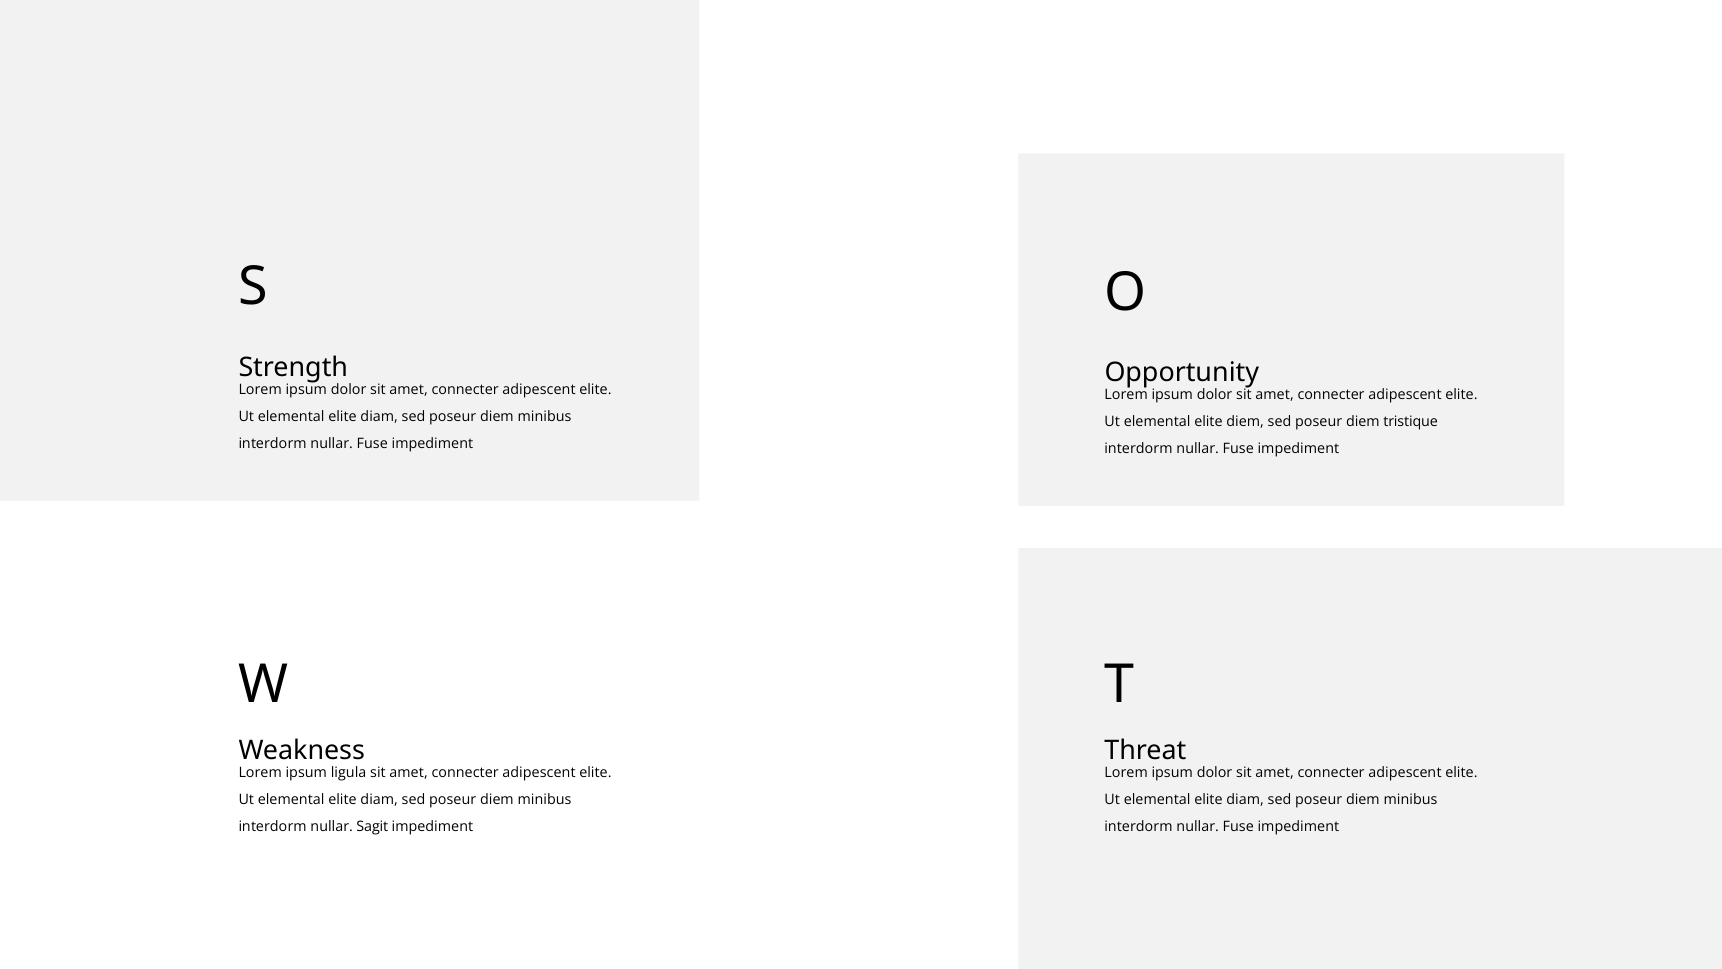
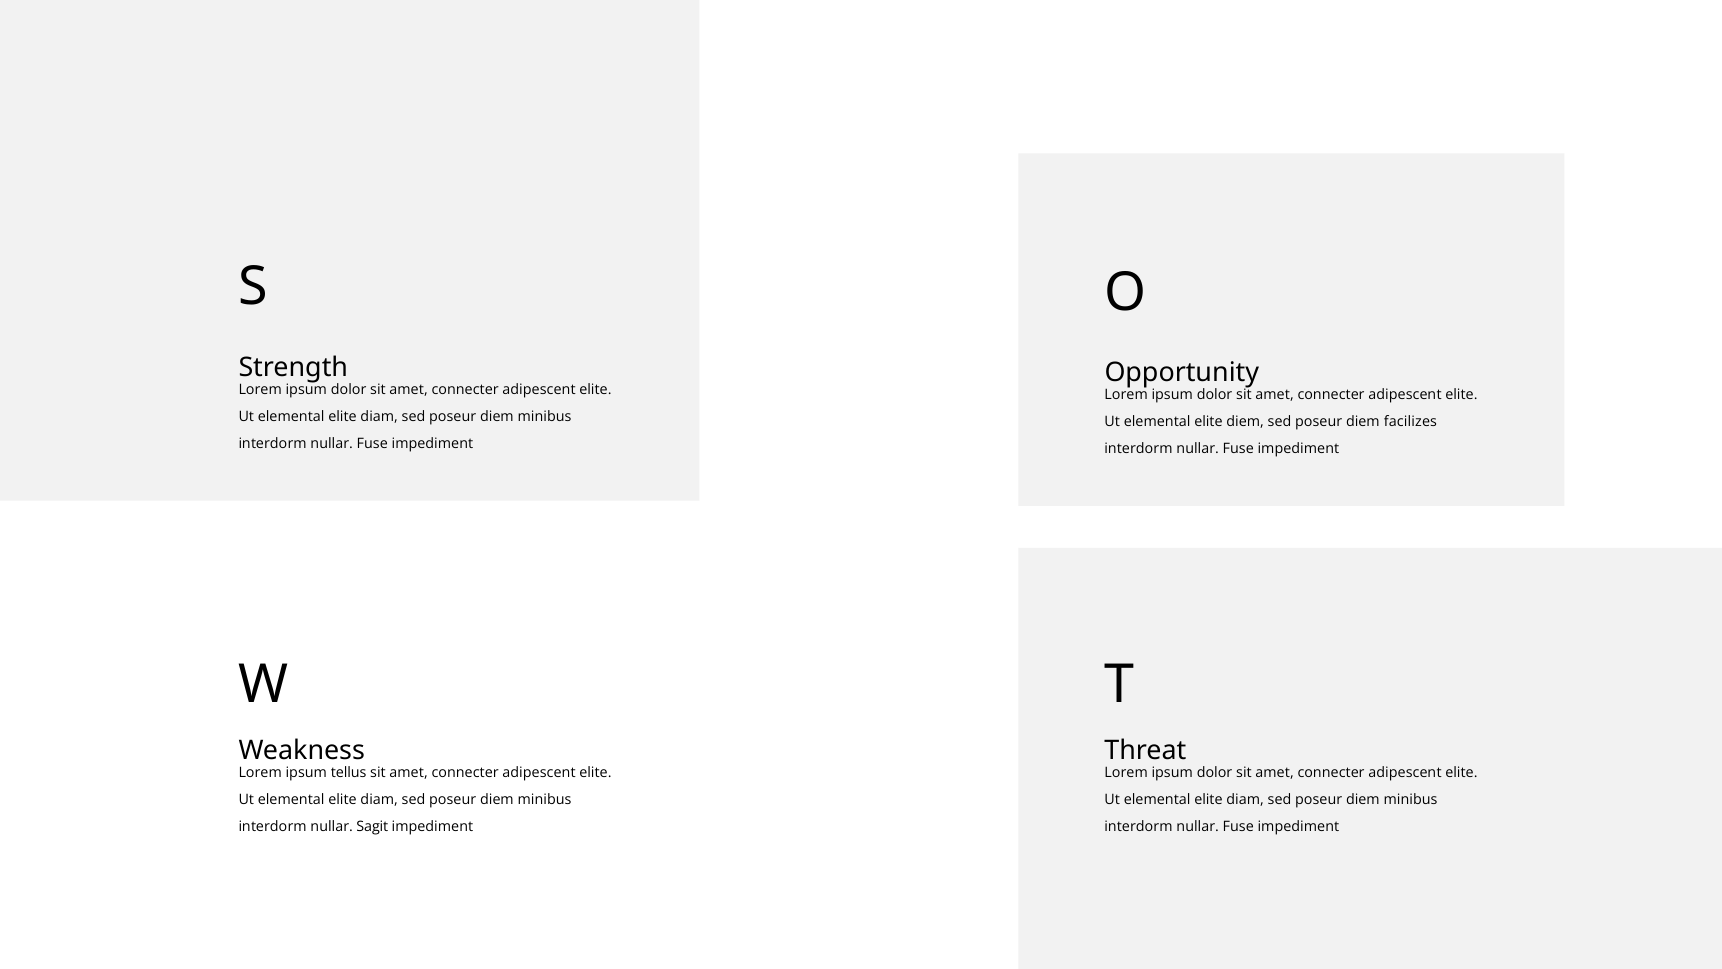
tristique: tristique -> facilizes
ligula: ligula -> tellus
